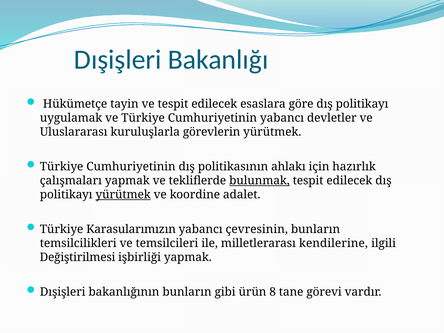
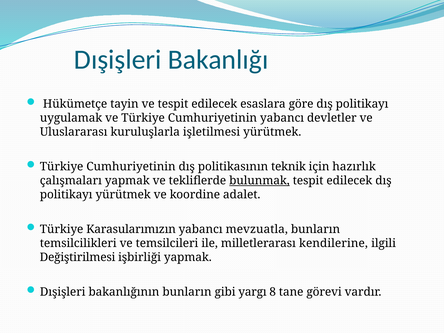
görevlerin: görevlerin -> işletilmesi
ahlakı: ahlakı -> teknik
yürütmek at (123, 195) underline: present -> none
çevresinin: çevresinin -> mevzuatla
ürün: ürün -> yargı
